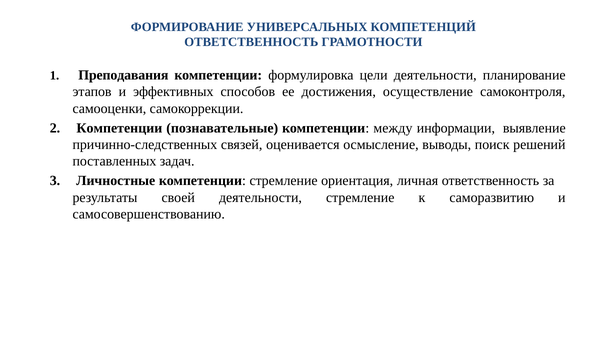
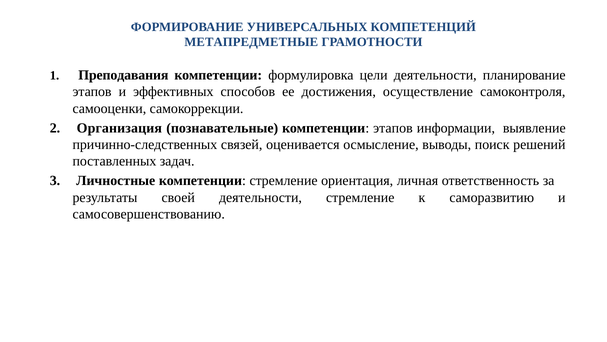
ОТВЕТСТВЕННОСТЬ at (251, 42): ОТВЕТСТВЕННОСТЬ -> МЕТАПРЕДМЕТНЫЕ
Компетенции at (119, 128): Компетенции -> Организация
компетенции между: между -> этапов
